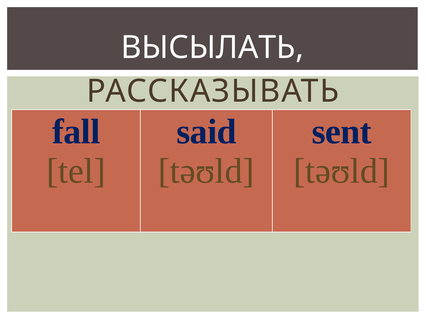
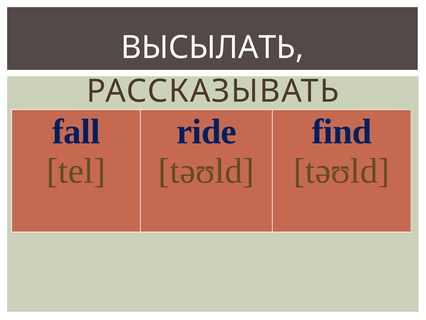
said: said -> ride
sent: sent -> find
